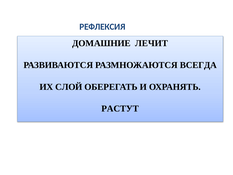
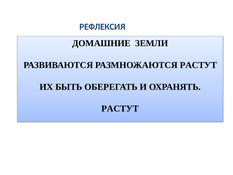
ЛЕЧИТ: ЛЕЧИТ -> ЗЕМЛИ
РАЗМНОЖАЮТСЯ ВСЕГДА: ВСЕГДА -> РАСТУТ
СЛОЙ: СЛОЙ -> БЫТЬ
